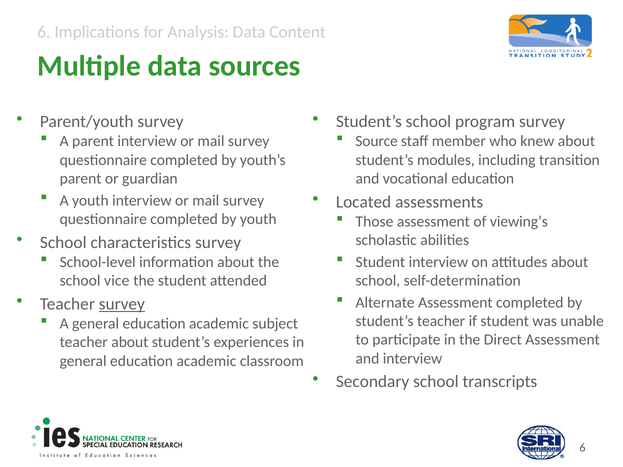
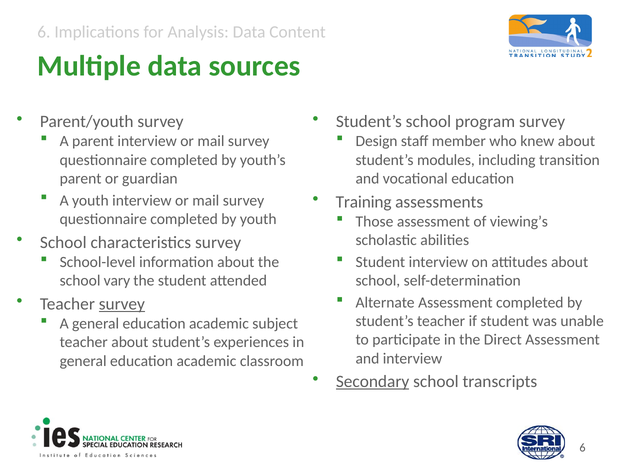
Source: Source -> Design
Located: Located -> Training
vice: vice -> vary
Secondary underline: none -> present
